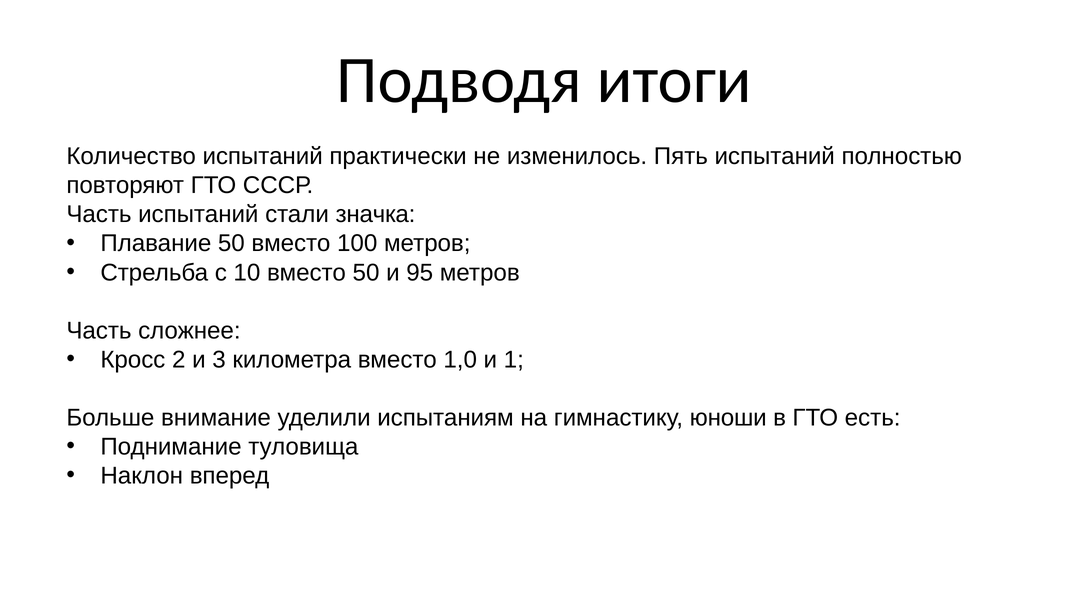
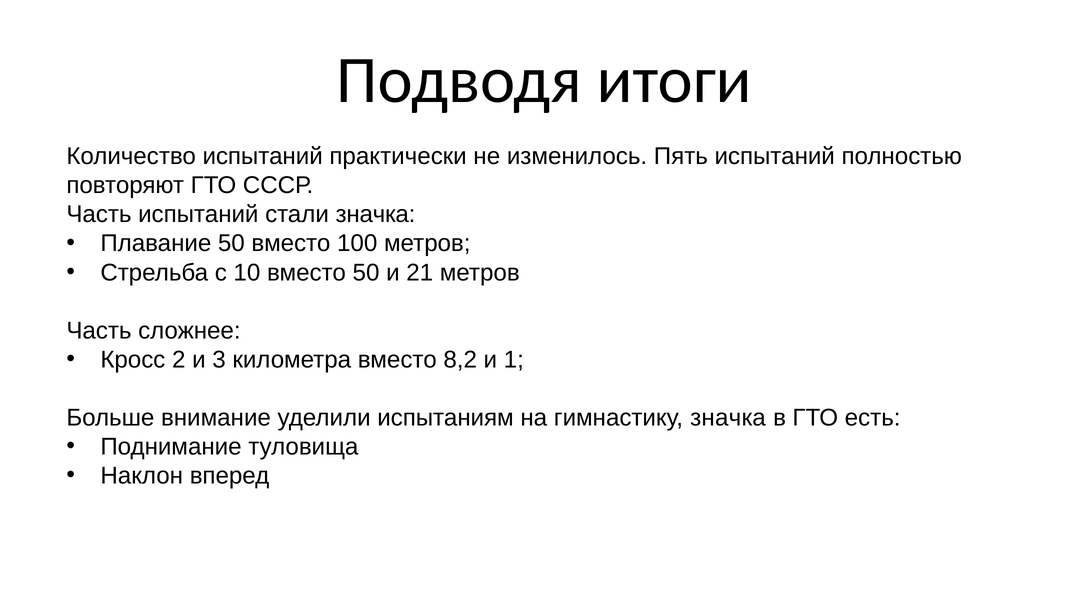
95: 95 -> 21
1,0: 1,0 -> 8,2
гимнастику юноши: юноши -> значка
